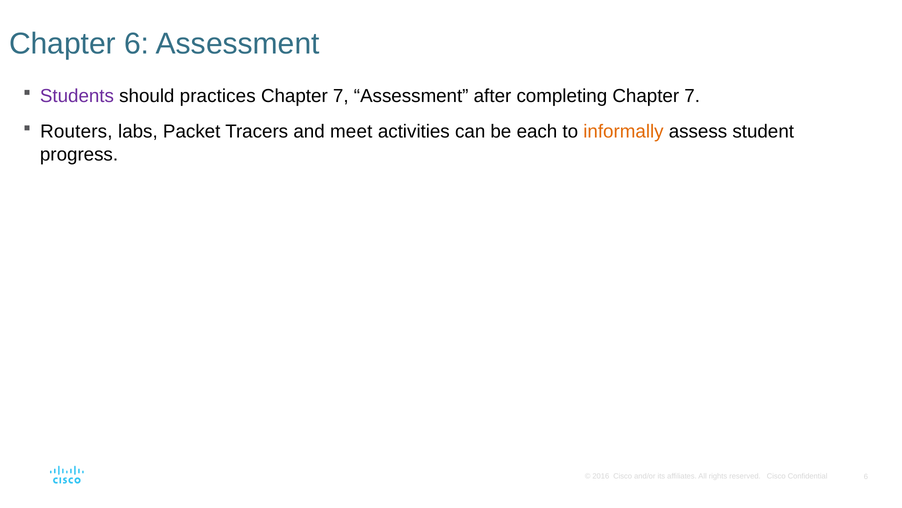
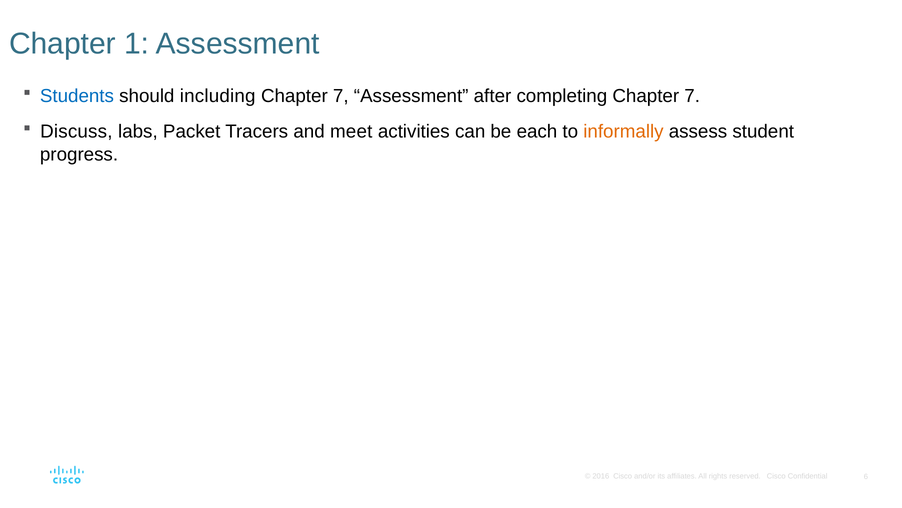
Chapter 6: 6 -> 1
Students colour: purple -> blue
practices: practices -> including
Routers: Routers -> Discuss
